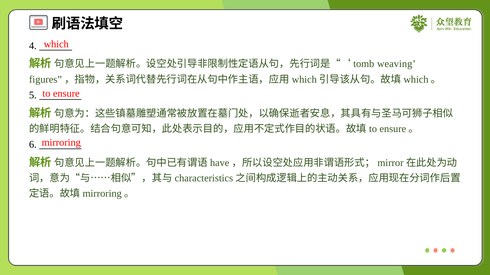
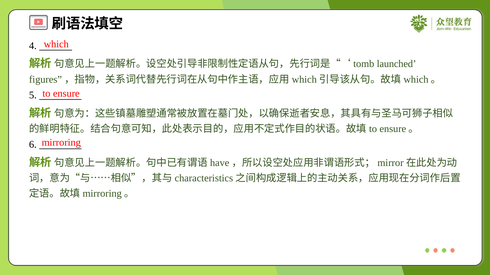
weaving: weaving -> launched
